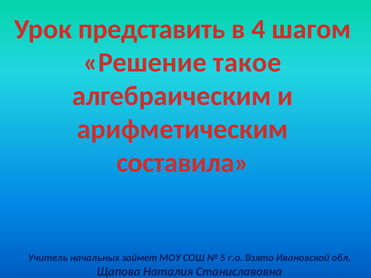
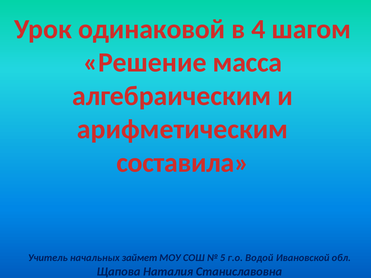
представить: представить -> одинаковой
такое: такое -> масса
Взято: Взято -> Водой
